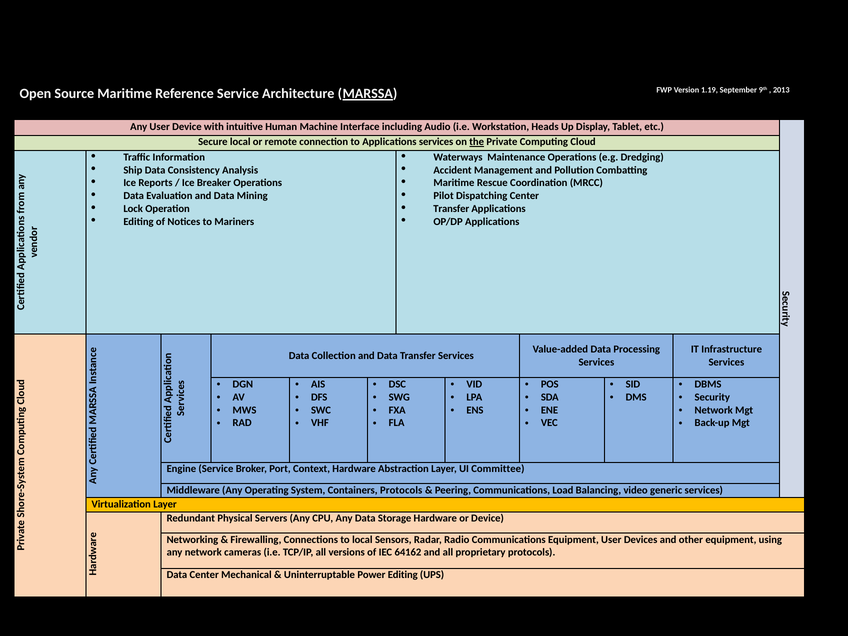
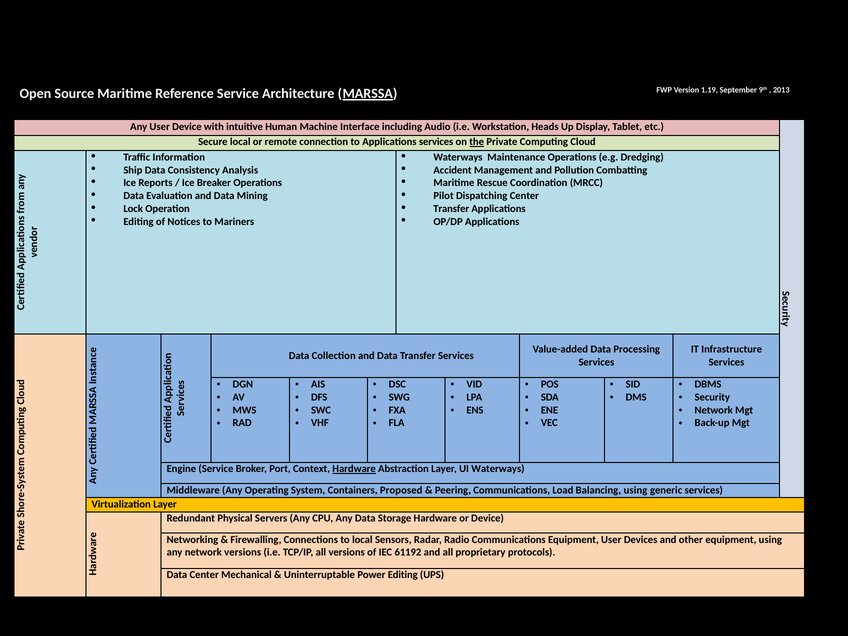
Hardware at (354, 469) underline: none -> present
UI Committee: Committee -> Waterways
Containers Protocols: Protocols -> Proposed
Balancing video: video -> using
network cameras: cameras -> versions
64162: 64162 -> 61192
